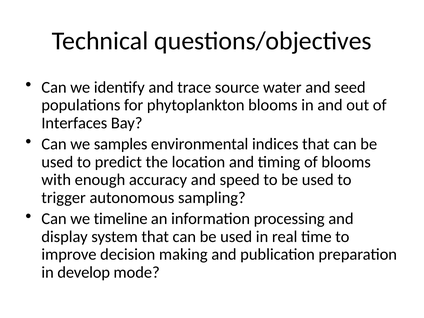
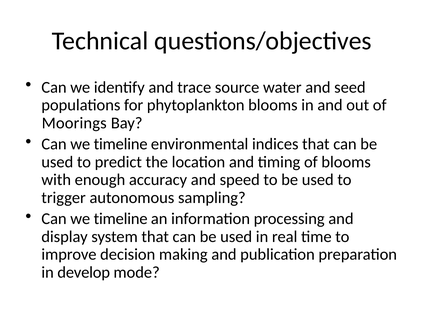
Interfaces: Interfaces -> Moorings
samples at (121, 144): samples -> timeline
